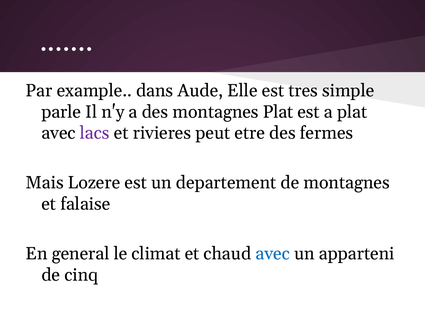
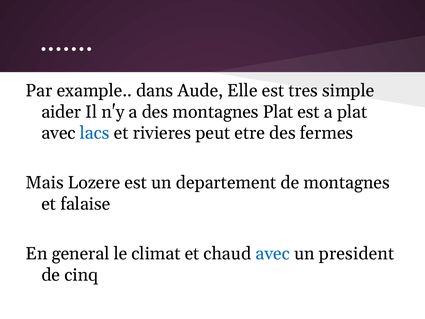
parle: parle -> aider
lacs colour: purple -> blue
apparteni: apparteni -> president
